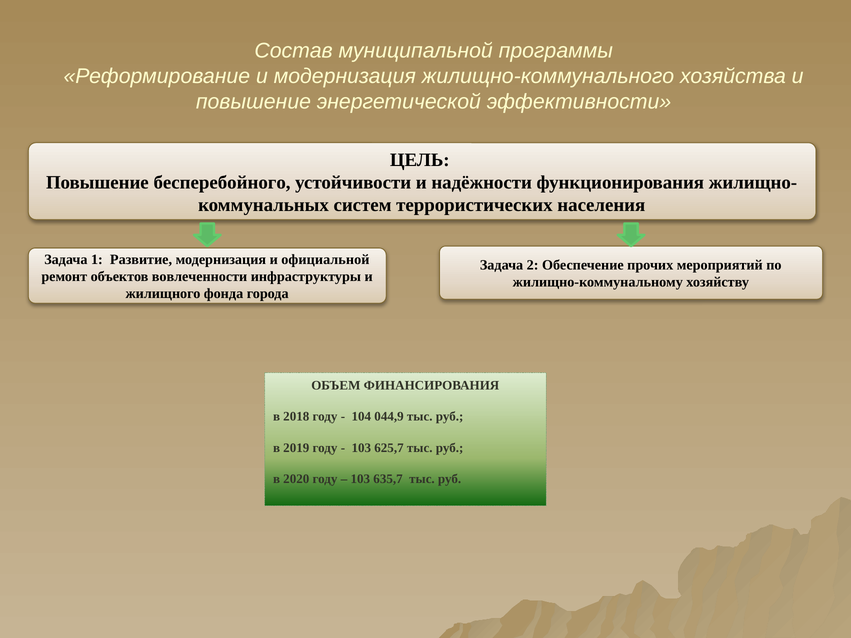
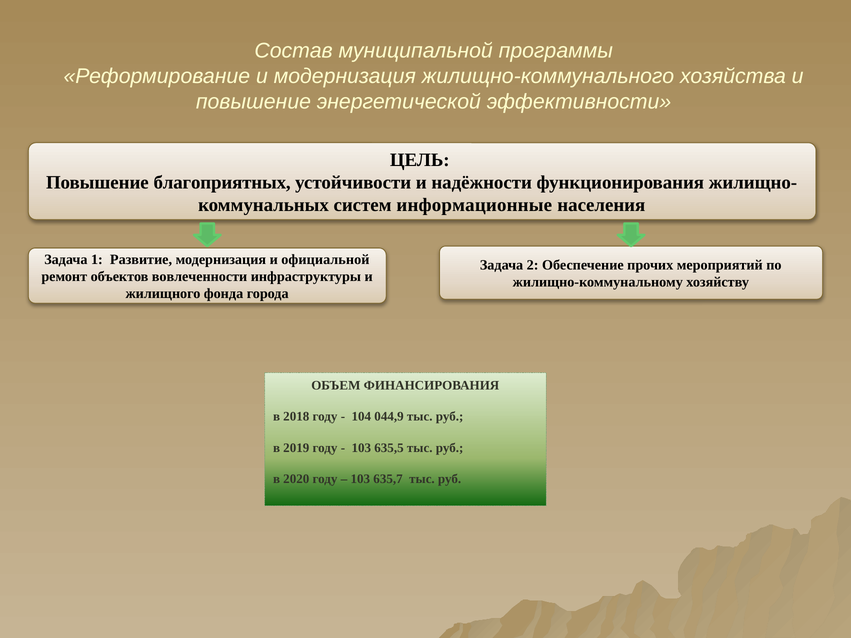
бесперебойного: бесперебойного -> благоприятных
террористических: террористических -> информационные
625,7: 625,7 -> 635,5
